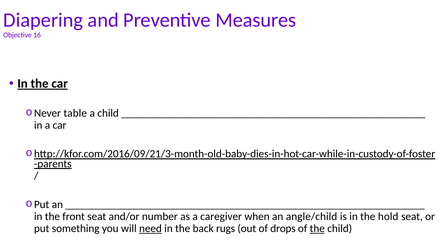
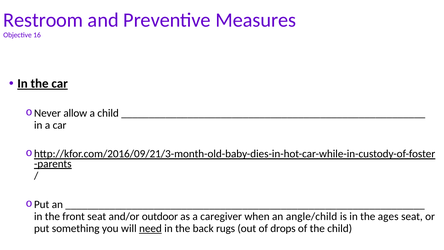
Diapering: Diapering -> Restroom
table: table -> allow
number: number -> outdoor
hold: hold -> ages
the at (317, 228) underline: present -> none
